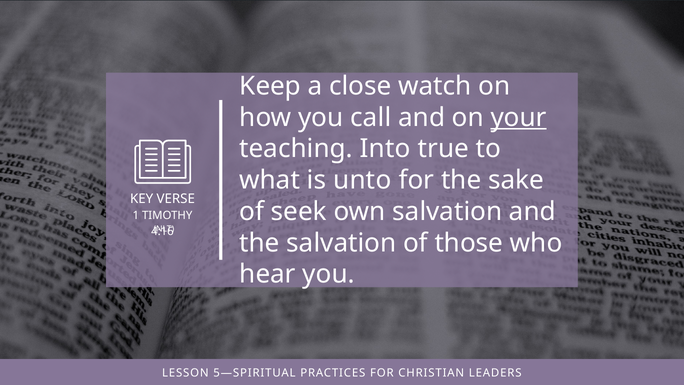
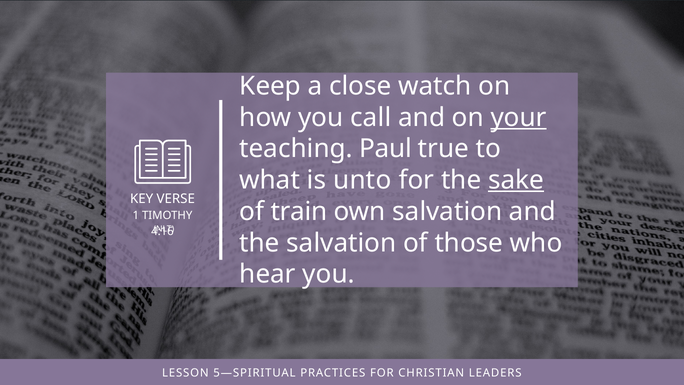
Into: Into -> Paul
sake underline: none -> present
seek: seek -> train
